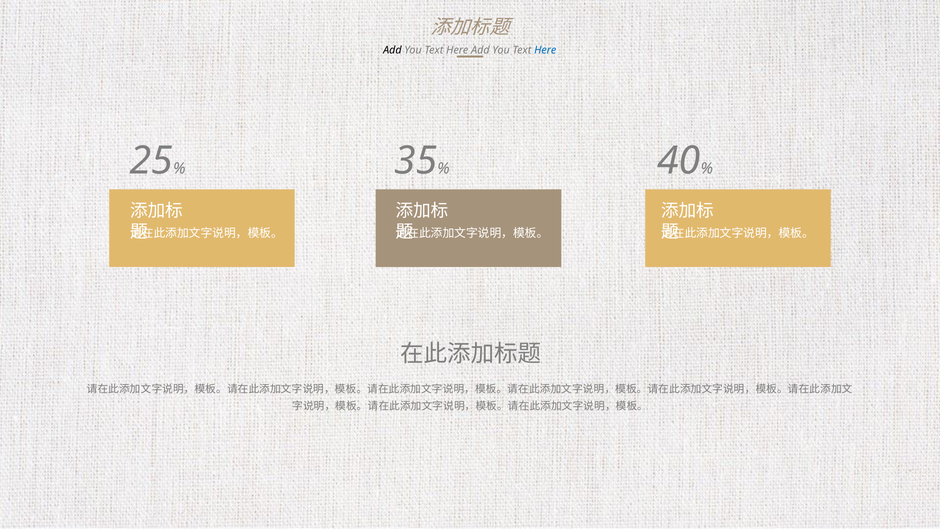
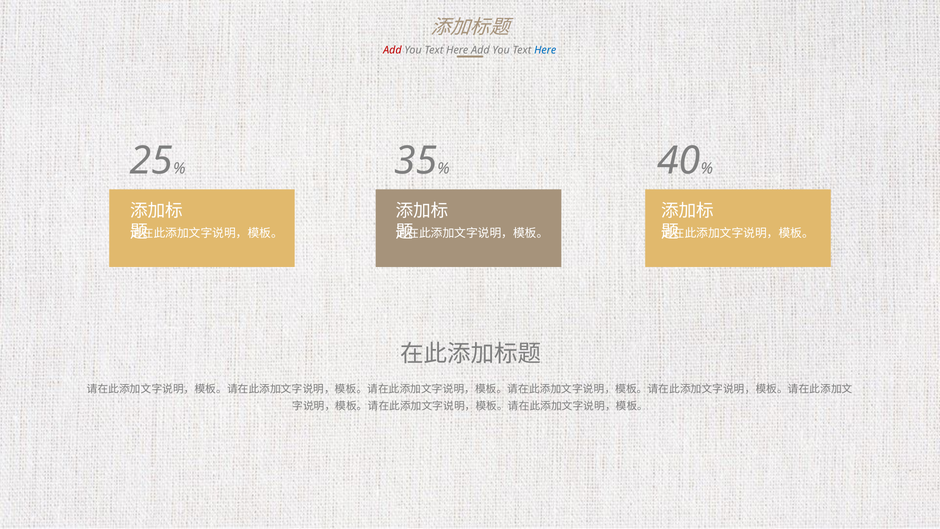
Add at (392, 50) colour: black -> red
